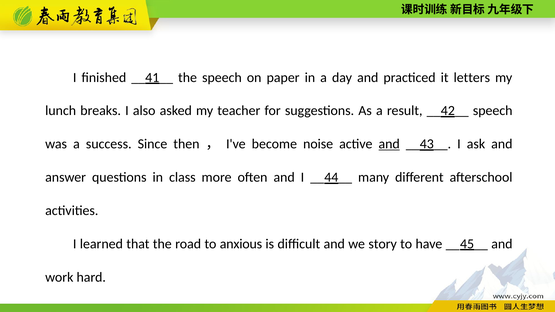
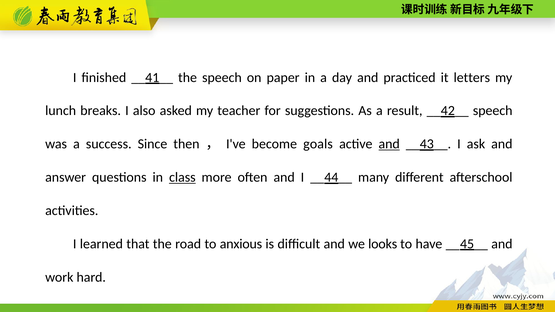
noise: noise -> goals
class underline: none -> present
story: story -> looks
